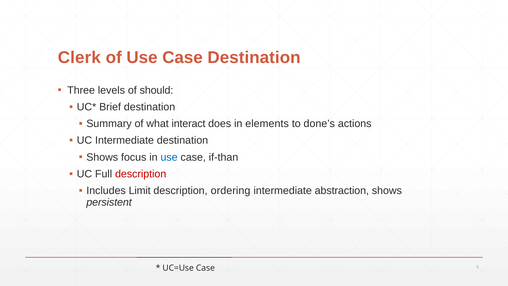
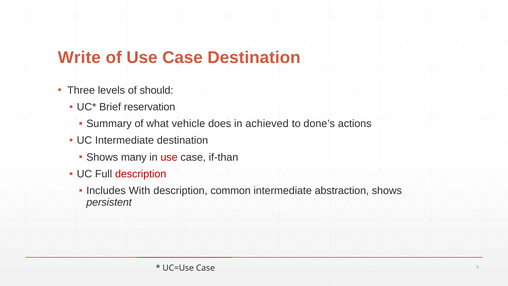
Clerk: Clerk -> Write
Brief destination: destination -> reservation
interact: interact -> vehicle
elements: elements -> achieved
focus: focus -> many
use at (169, 157) colour: blue -> red
Limit: Limit -> With
ordering: ordering -> common
